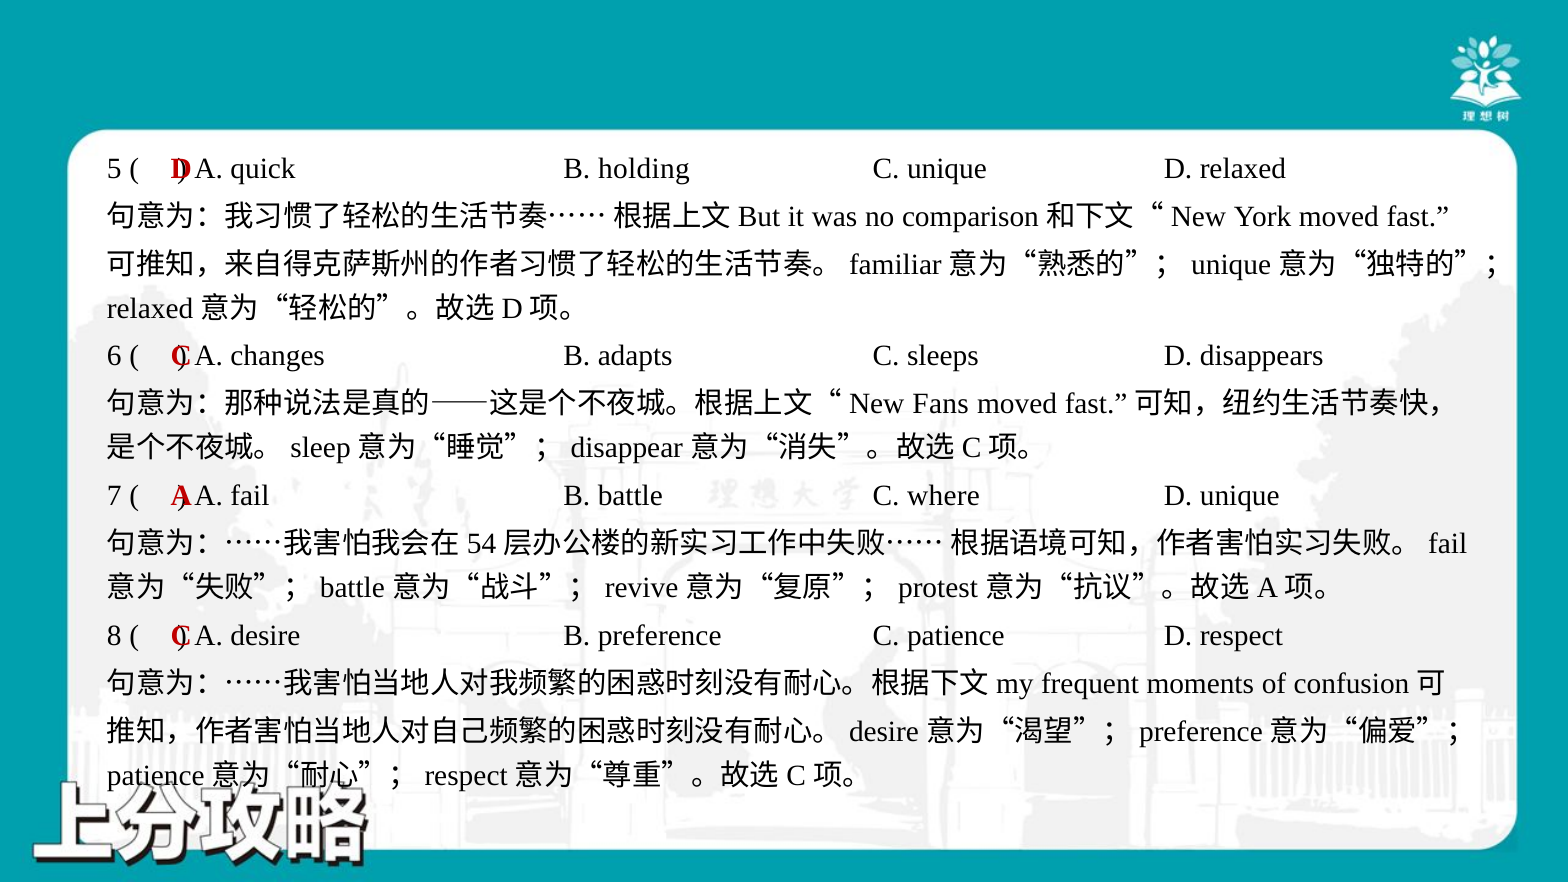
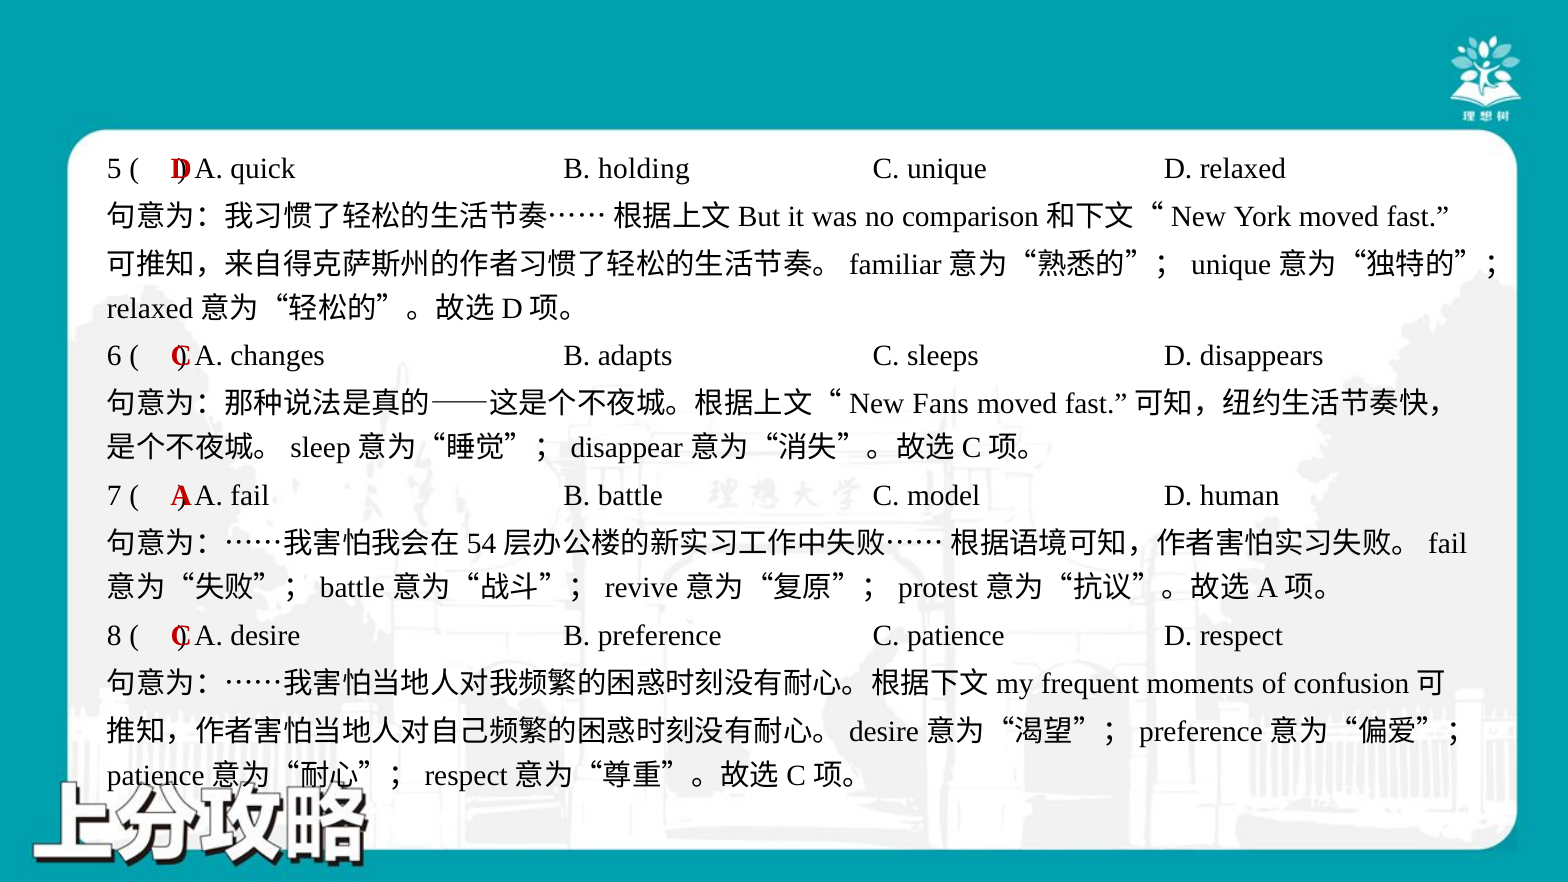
where: where -> model
D unique: unique -> human
